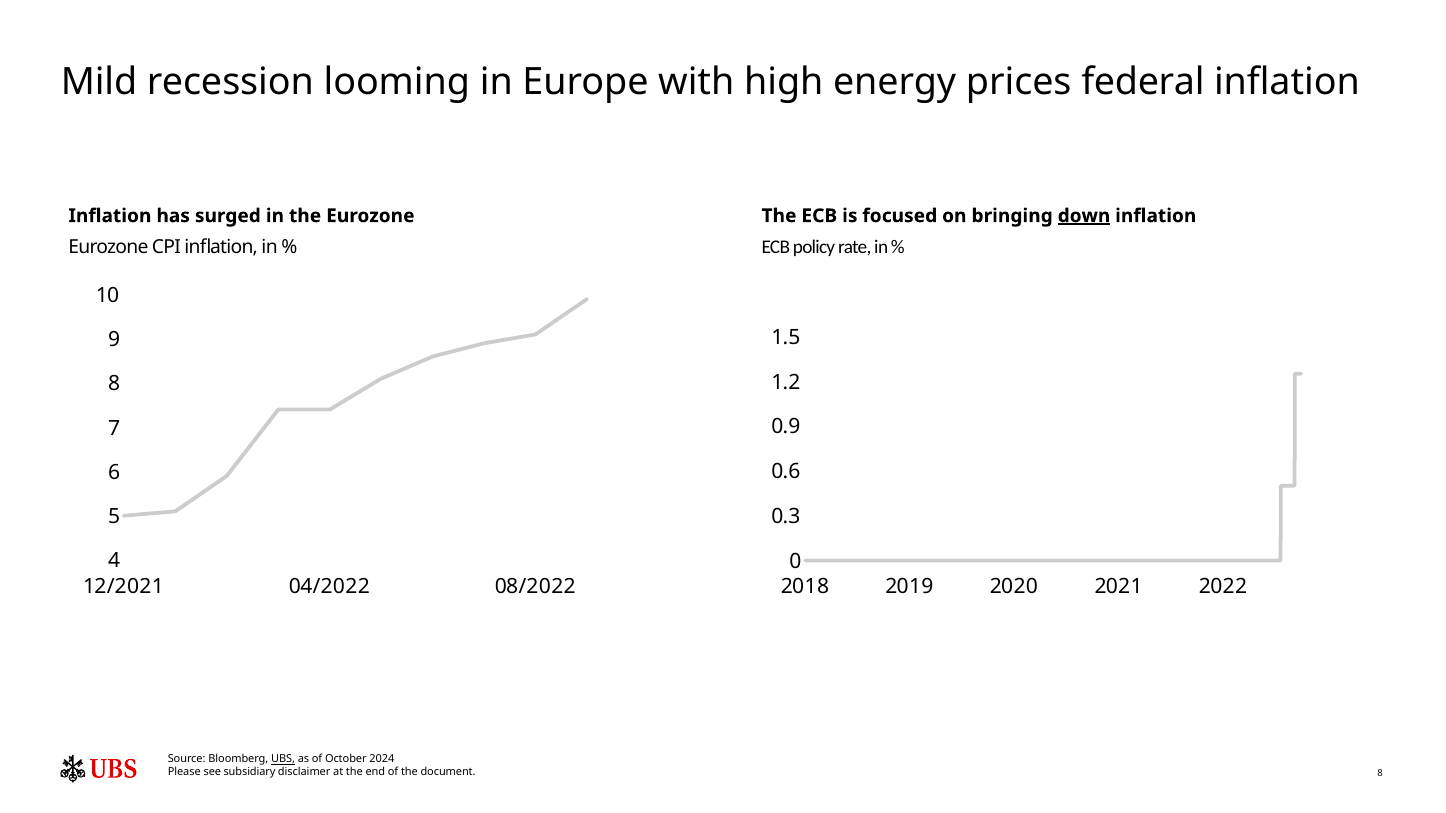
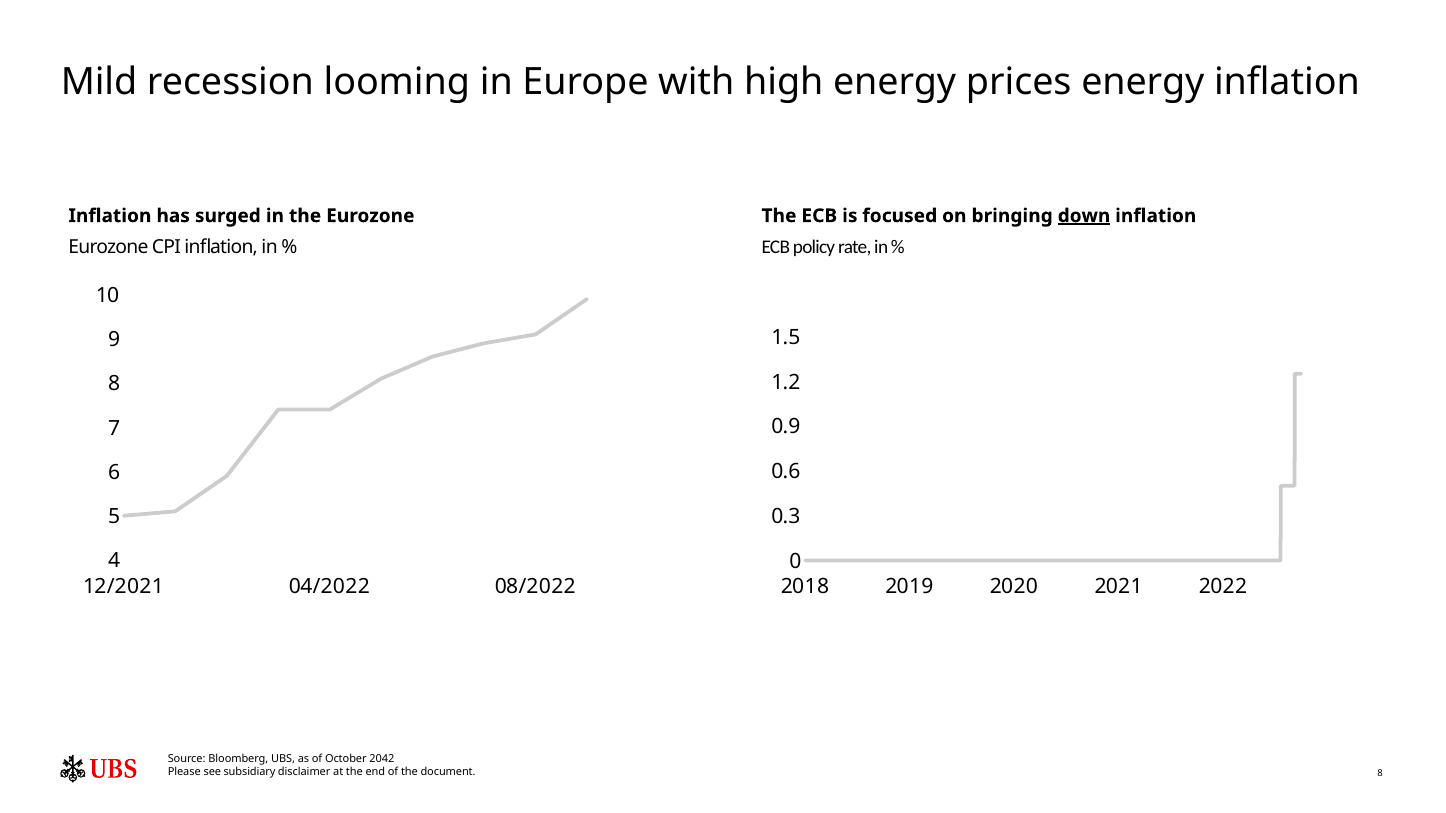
prices federal: federal -> energy
UBS underline: present -> none
2024: 2024 -> 2042
